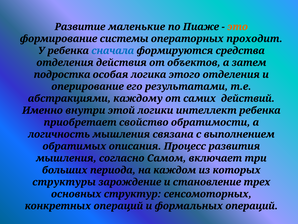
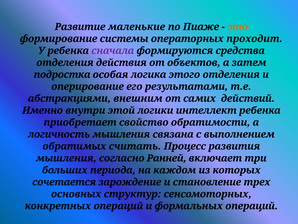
сначала colour: blue -> purple
каждому: каждому -> внешним
описания: описания -> считать
Самом: Самом -> Ранней
структуры: структуры -> сочетается
